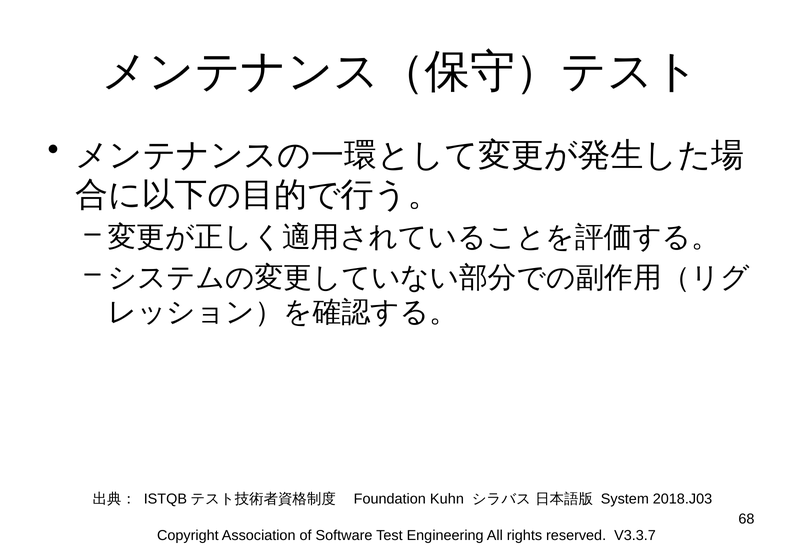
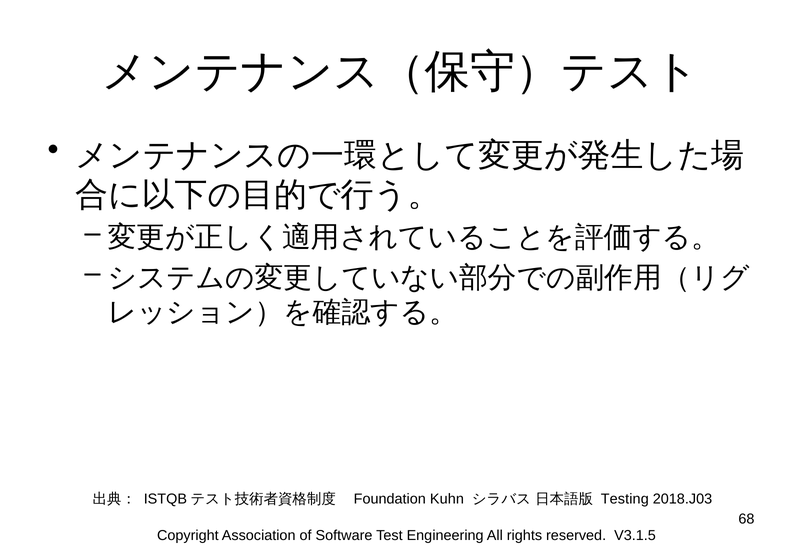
System: System -> Testing
V3.3.7: V3.3.7 -> V3.1.5
